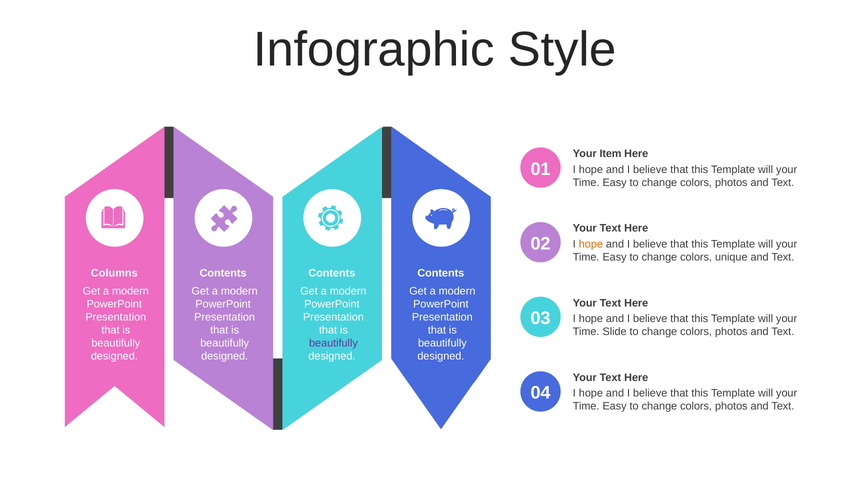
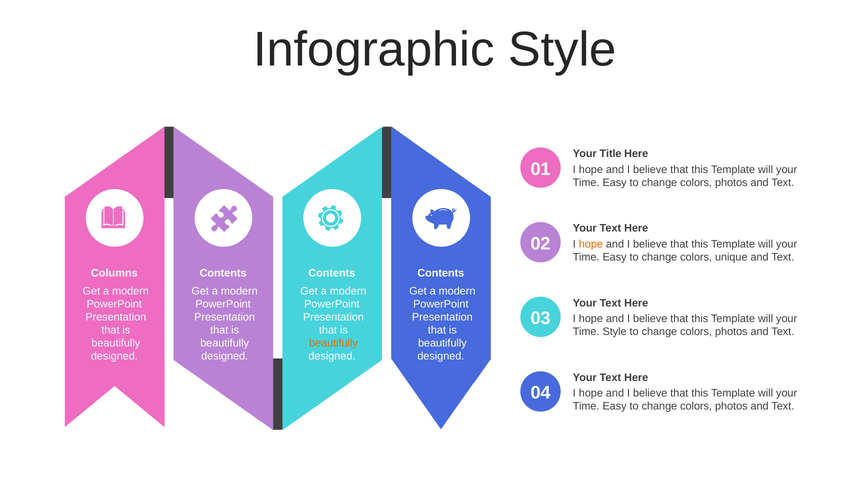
Item: Item -> Title
Time Slide: Slide -> Style
beautifully at (333, 343) colour: purple -> orange
